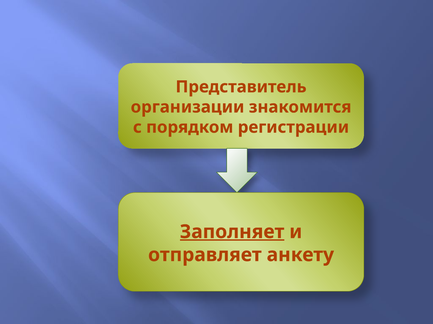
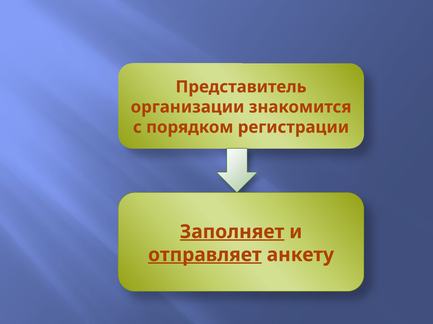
отправляет underline: none -> present
